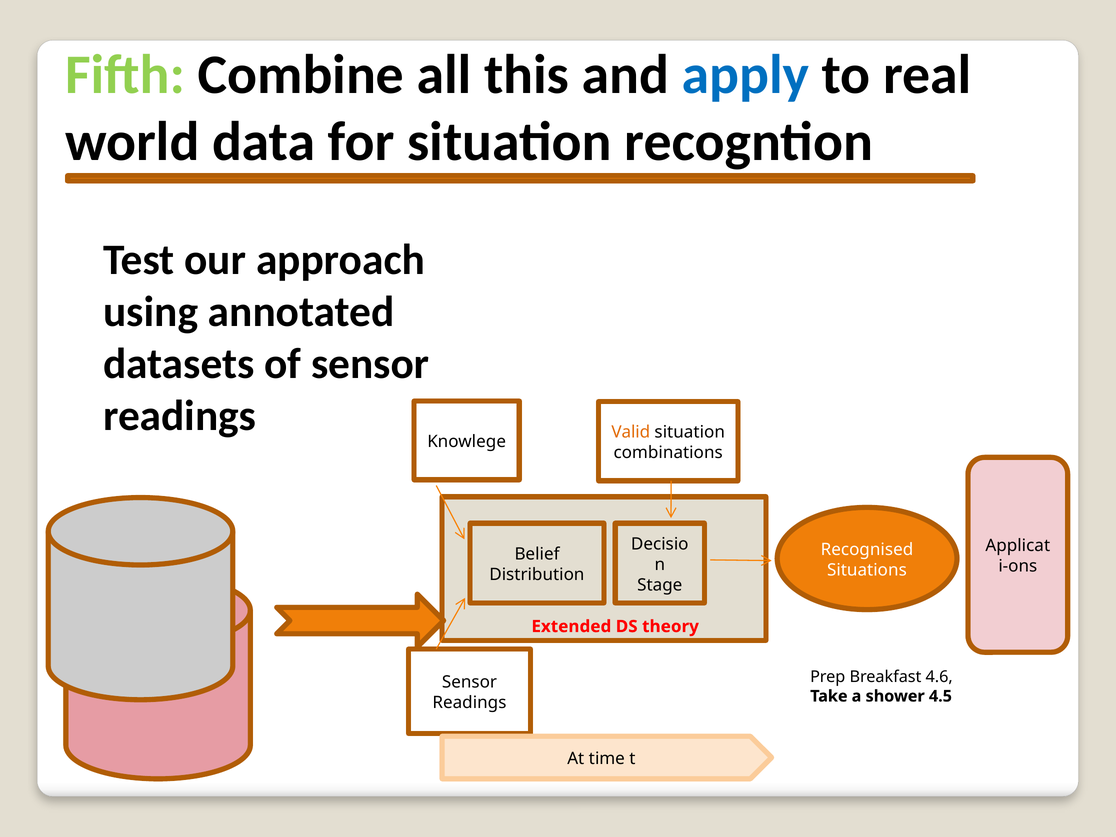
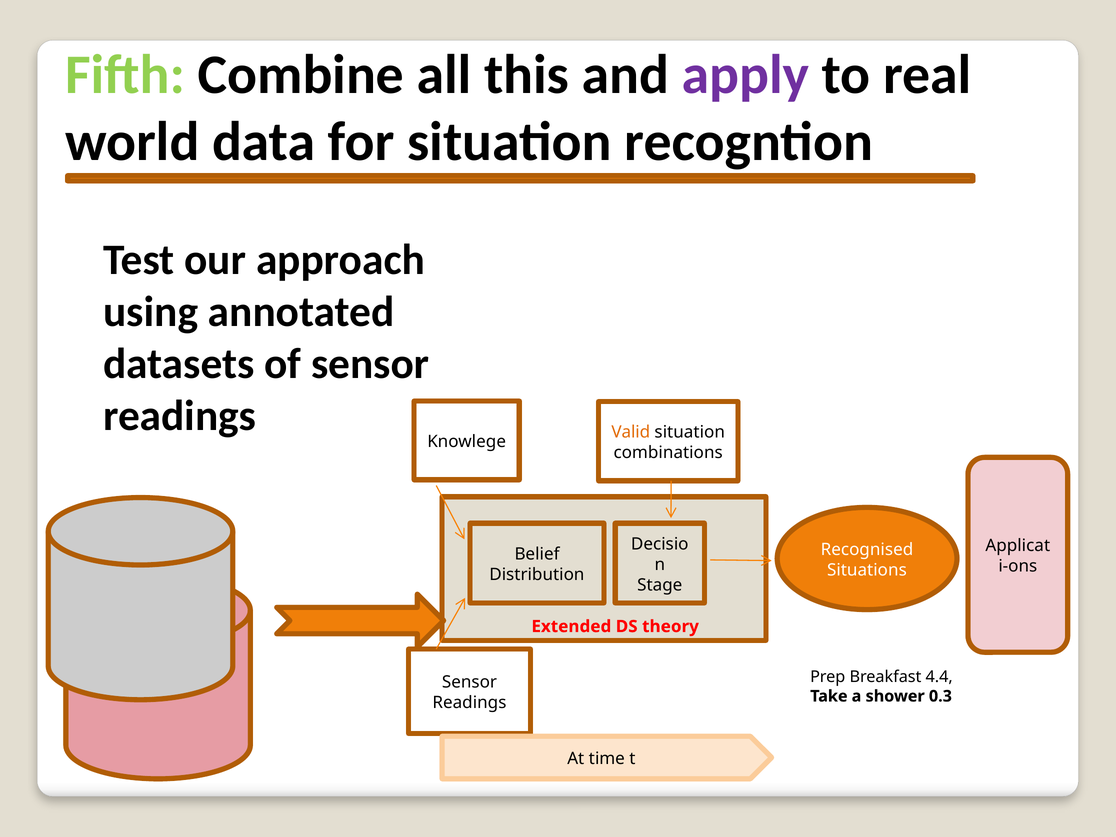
apply colour: blue -> purple
4.6: 4.6 -> 4.4
4.5: 4.5 -> 0.3
